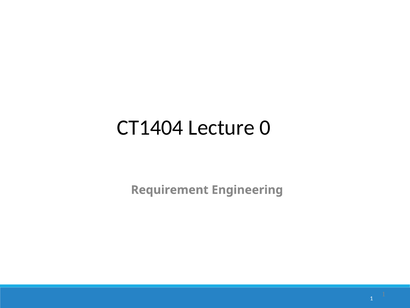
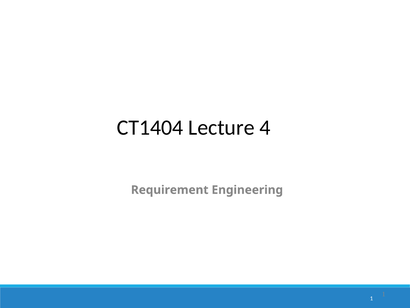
0: 0 -> 4
